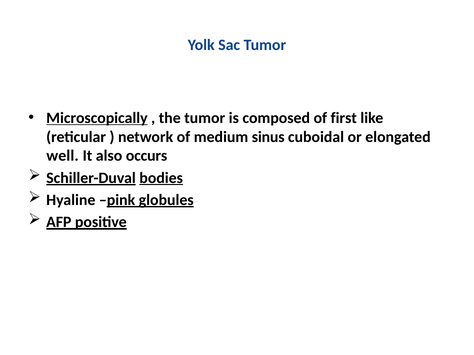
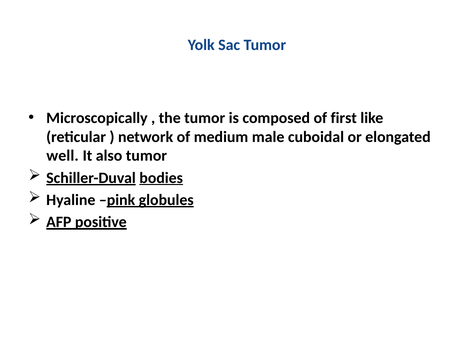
Microscopically underline: present -> none
sinus: sinus -> male
also occurs: occurs -> tumor
